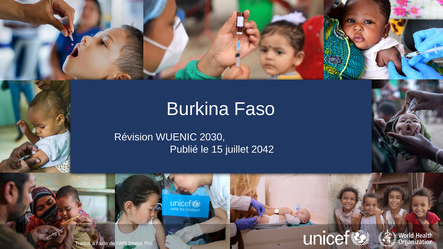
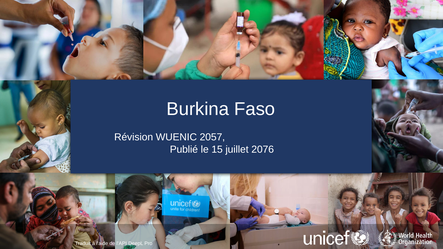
2030: 2030 -> 2057
2042: 2042 -> 2076
